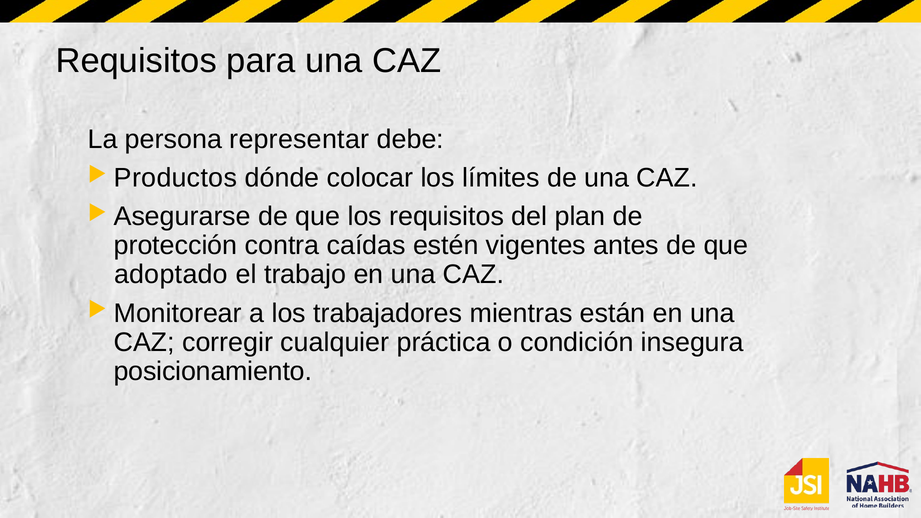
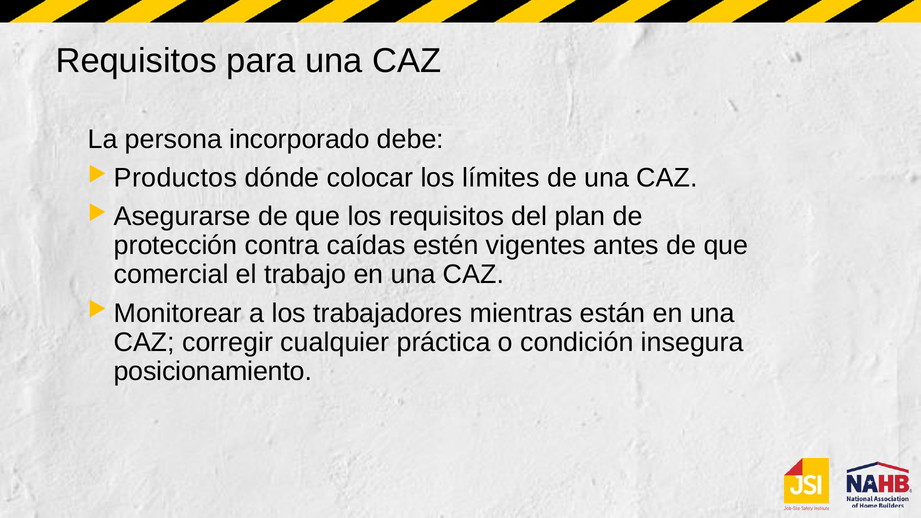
representar: representar -> incorporado
adoptado: adoptado -> comercial
